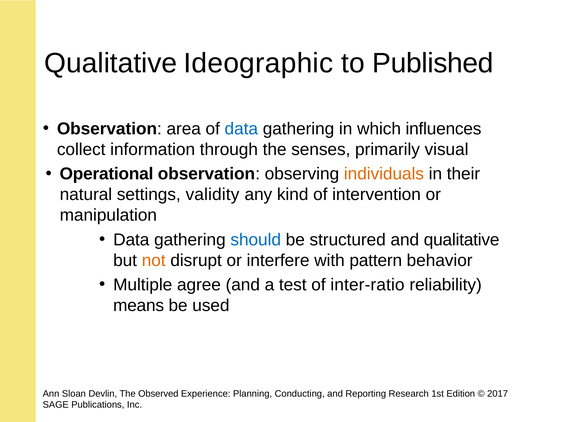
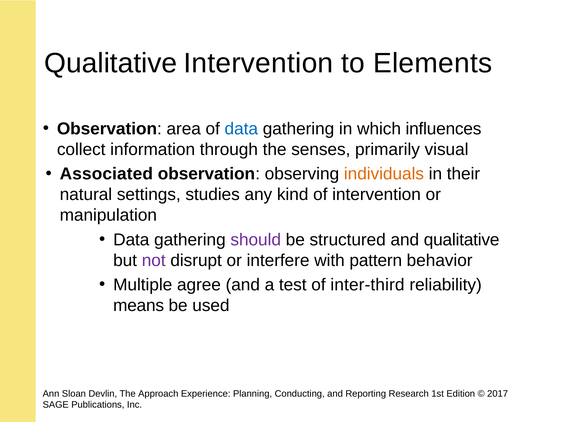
Qualitative Ideographic: Ideographic -> Intervention
Published: Published -> Elements
Operational: Operational -> Associated
validity: validity -> studies
should colour: blue -> purple
not colour: orange -> purple
inter-ratio: inter-ratio -> inter-third
Observed: Observed -> Approach
